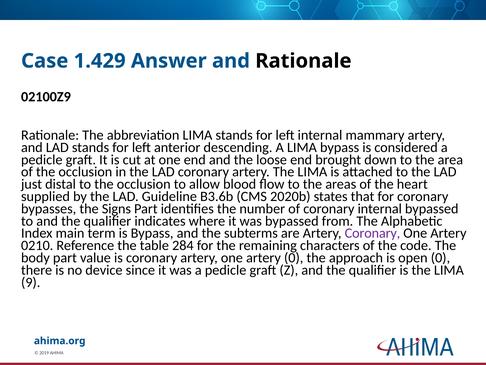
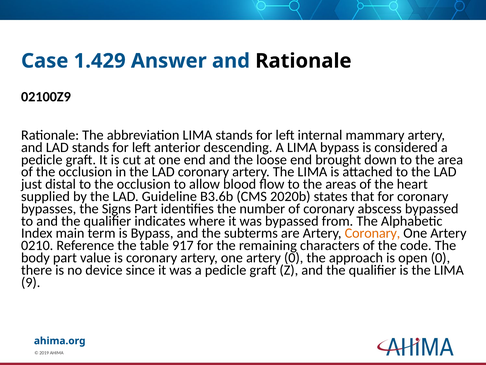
coronary internal: internal -> abscess
Coronary at (372, 233) colour: purple -> orange
284: 284 -> 917
